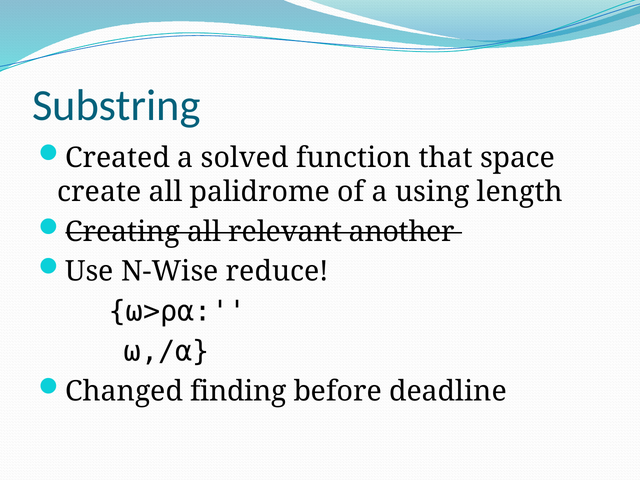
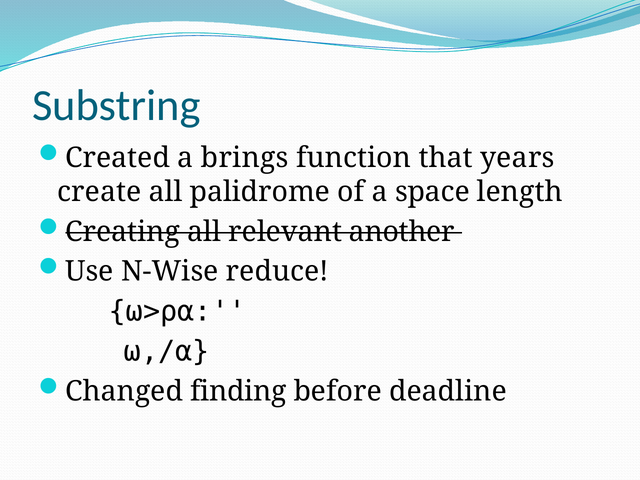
solved: solved -> brings
space: space -> years
using: using -> space
